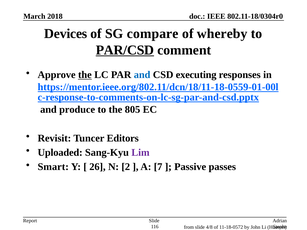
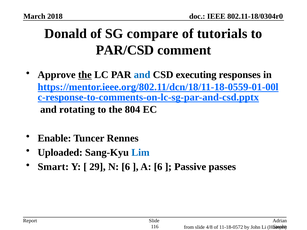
Devices: Devices -> Donald
whereby: whereby -> tutorials
PAR/CSD underline: present -> none
produce: produce -> rotating
805: 805 -> 804
Revisit: Revisit -> Enable
Editors: Editors -> Rennes
Lim colour: purple -> blue
26: 26 -> 29
N 2: 2 -> 6
A 7: 7 -> 6
